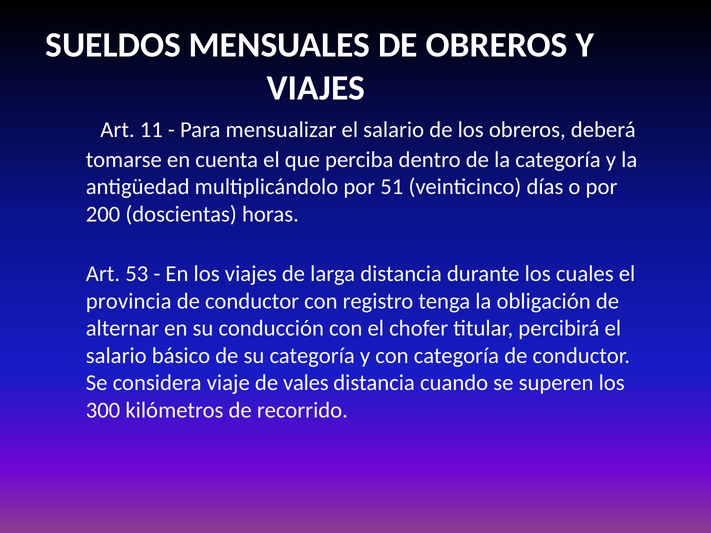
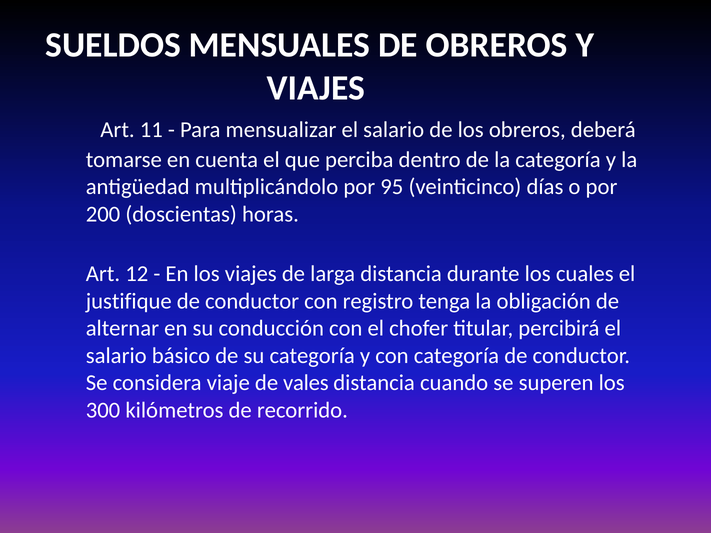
51: 51 -> 95
53: 53 -> 12
provincia: provincia -> justifique
